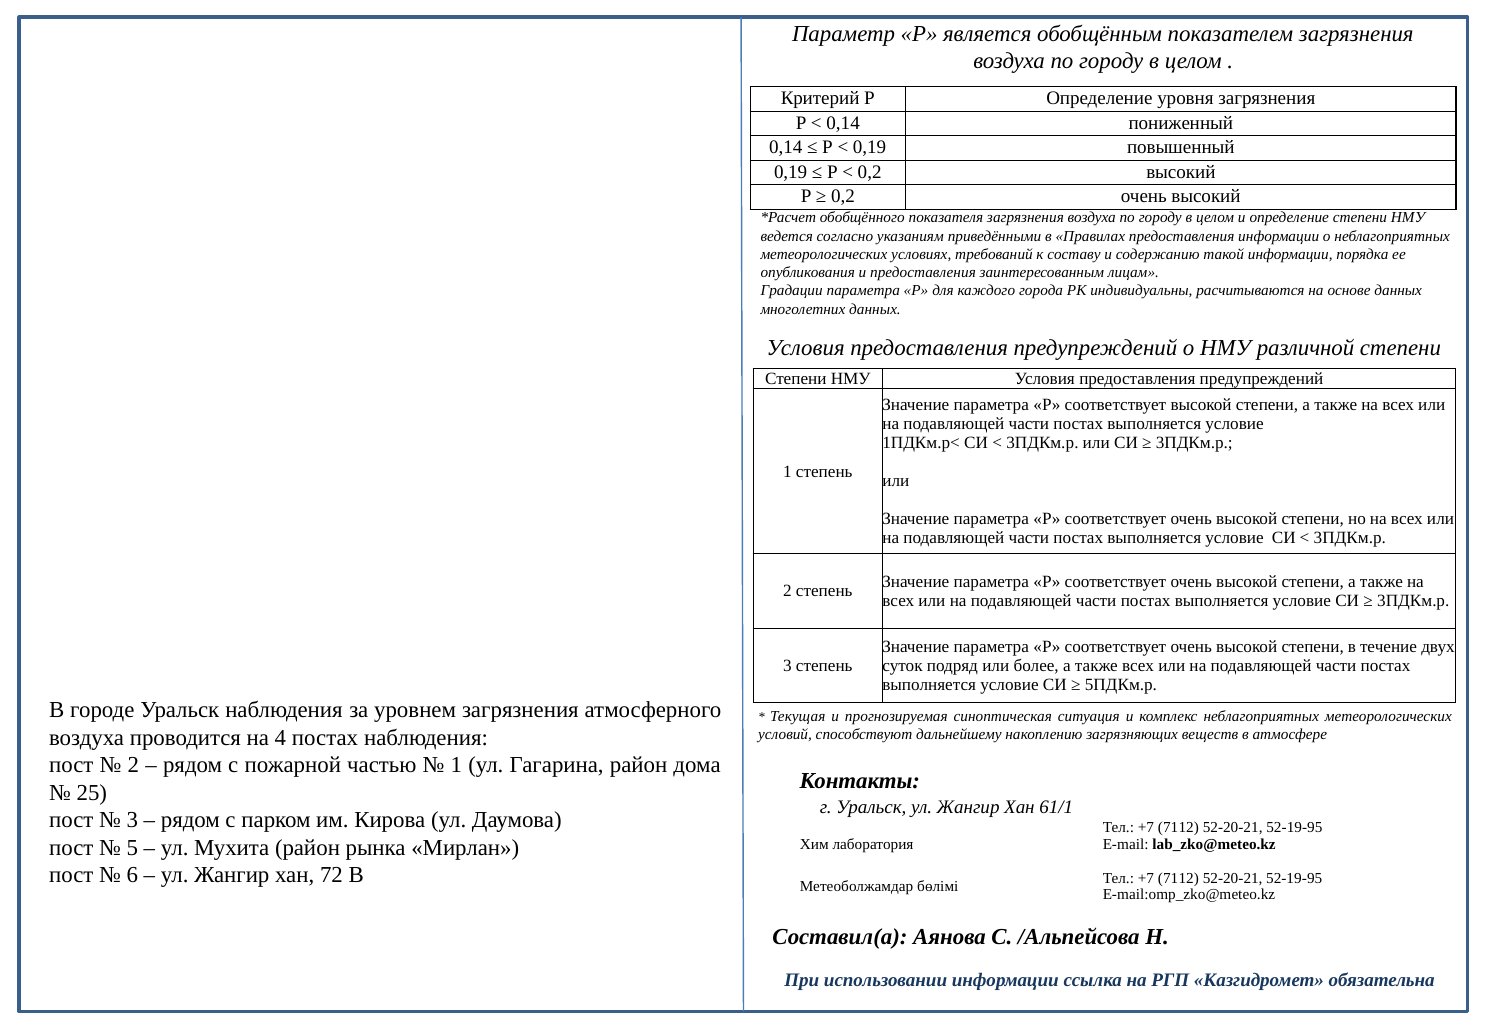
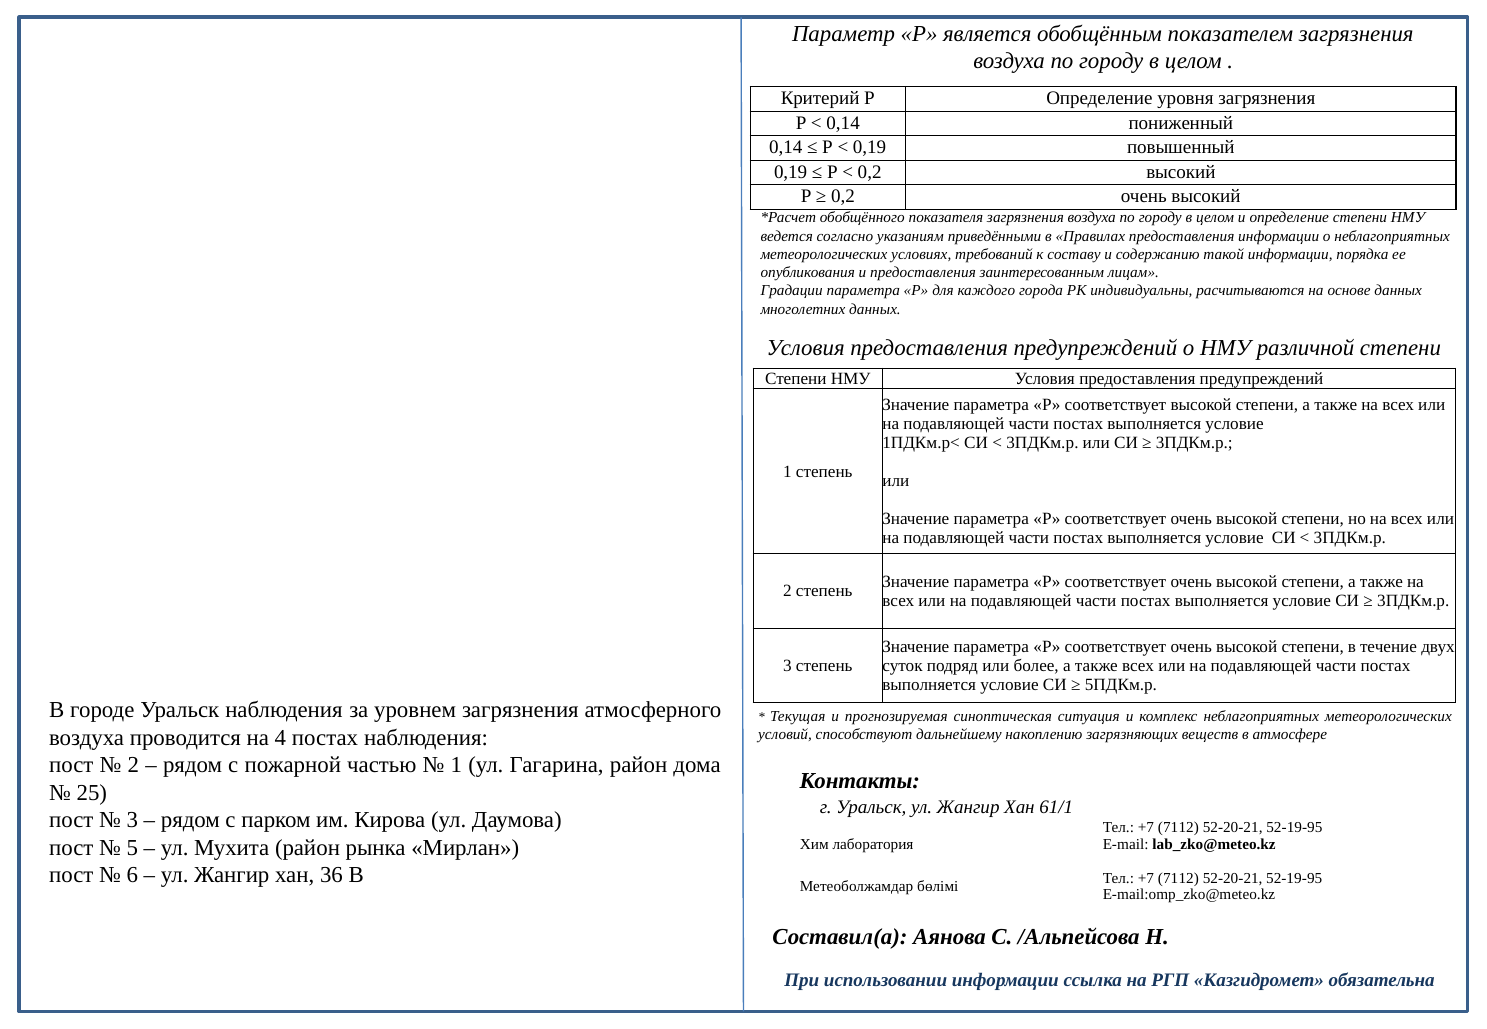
72: 72 -> 36
